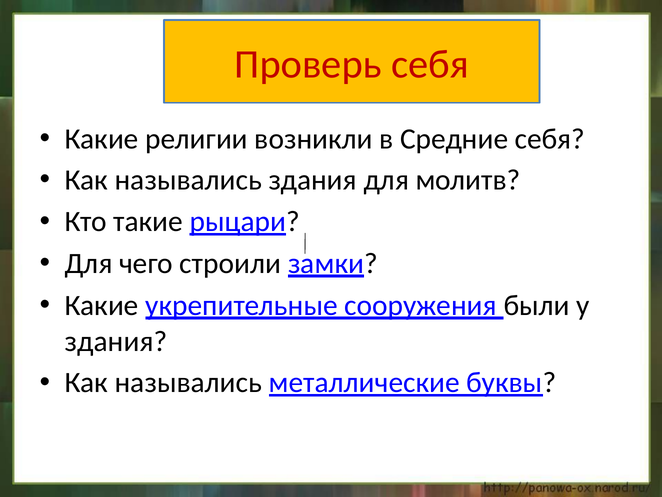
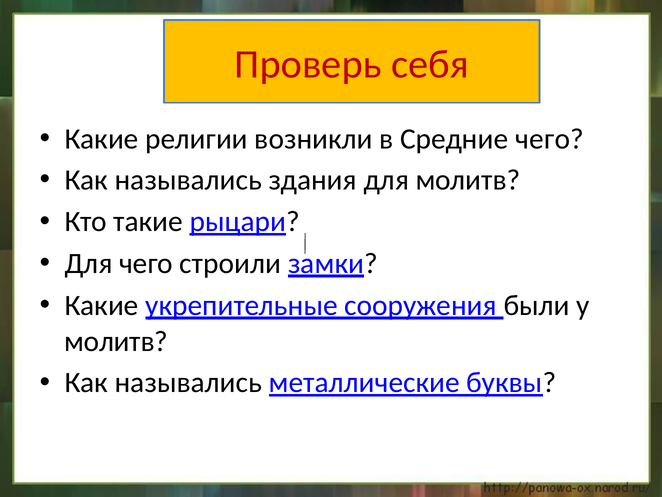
Средние себя: себя -> чего
здания at (116, 341): здания -> молитв
